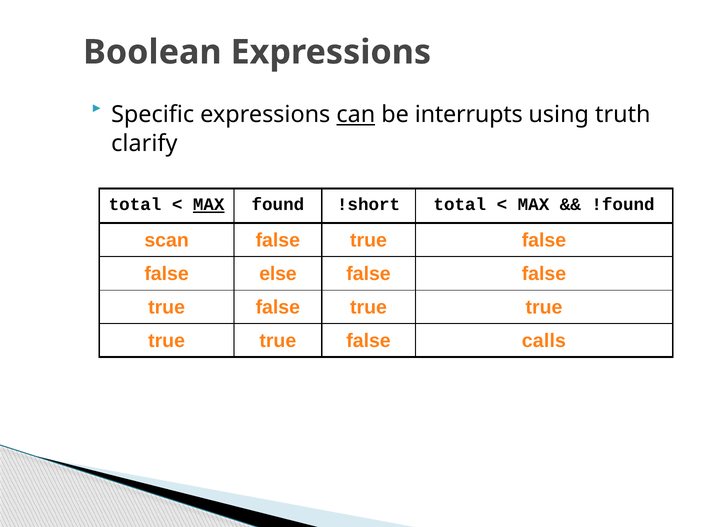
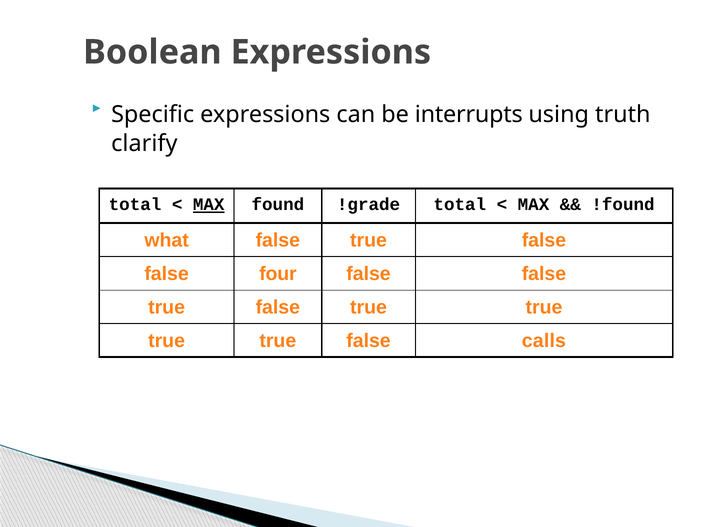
can underline: present -> none
!short: !short -> !grade
scan: scan -> what
else: else -> four
